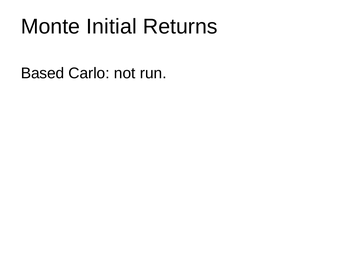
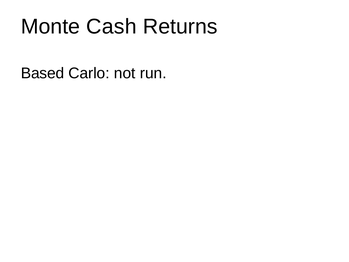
Initial: Initial -> Cash
